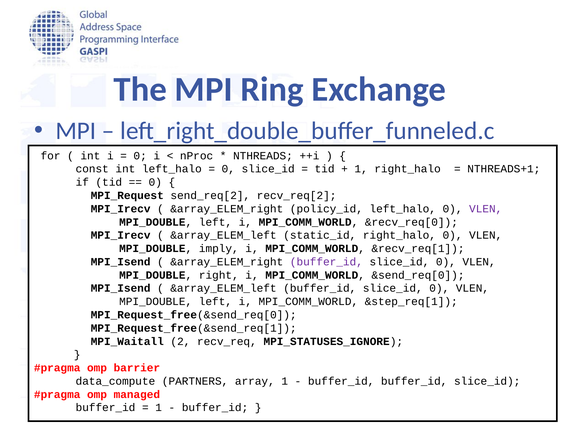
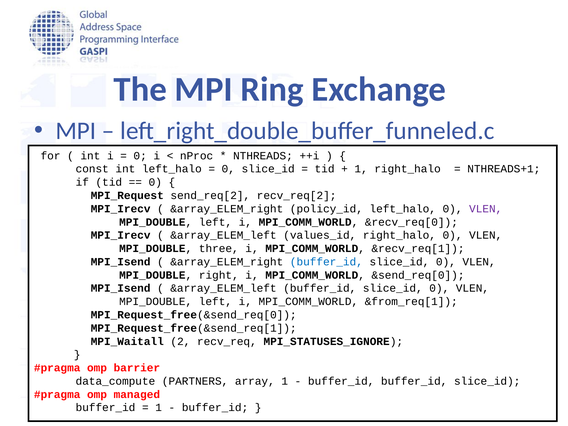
static_id: static_id -> values_id
imply: imply -> three
buffer_id at (326, 262) colour: purple -> blue
&step_req[1: &step_req[1 -> &from_req[1
